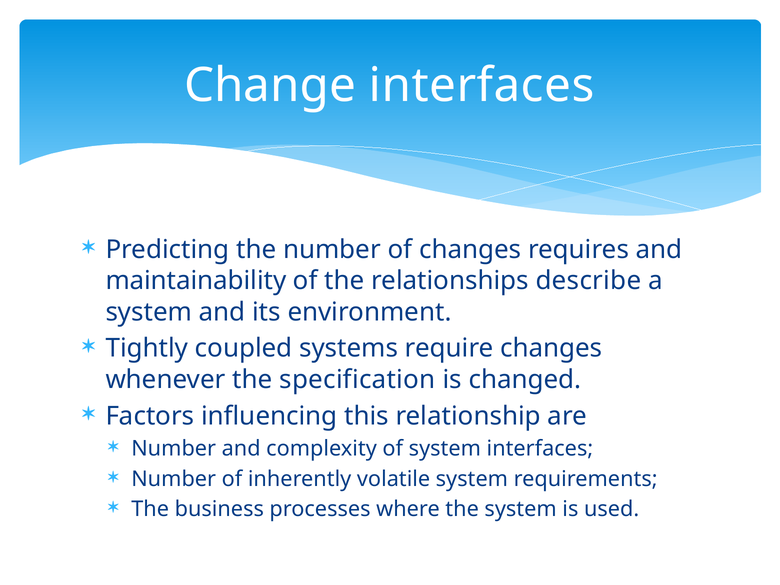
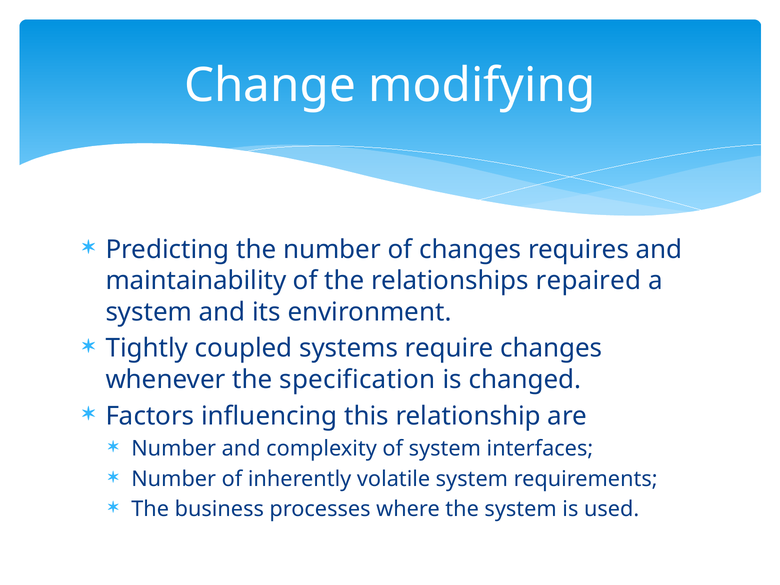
Change interfaces: interfaces -> modifying
describe: describe -> repaired
